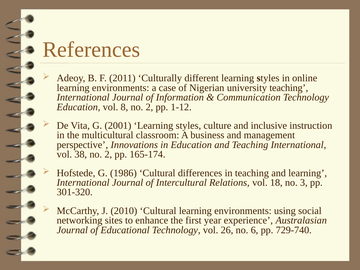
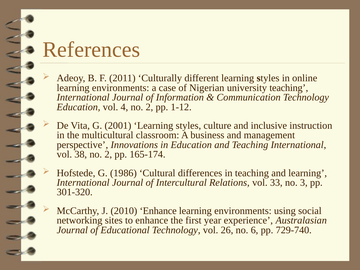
8: 8 -> 4
18: 18 -> 33
2010 Cultural: Cultural -> Enhance
